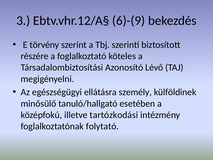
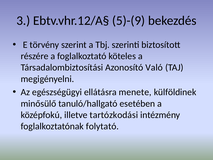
6)-(9: 6)-(9 -> 5)-(9
Lévő: Lévő -> Való
személy: személy -> menete
